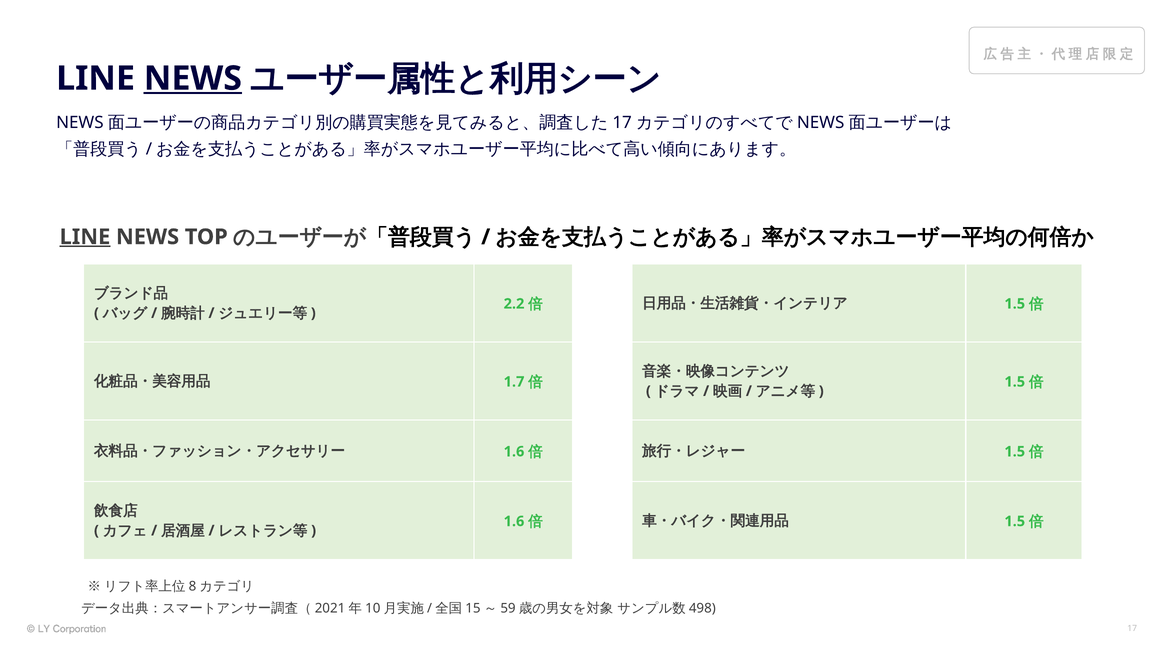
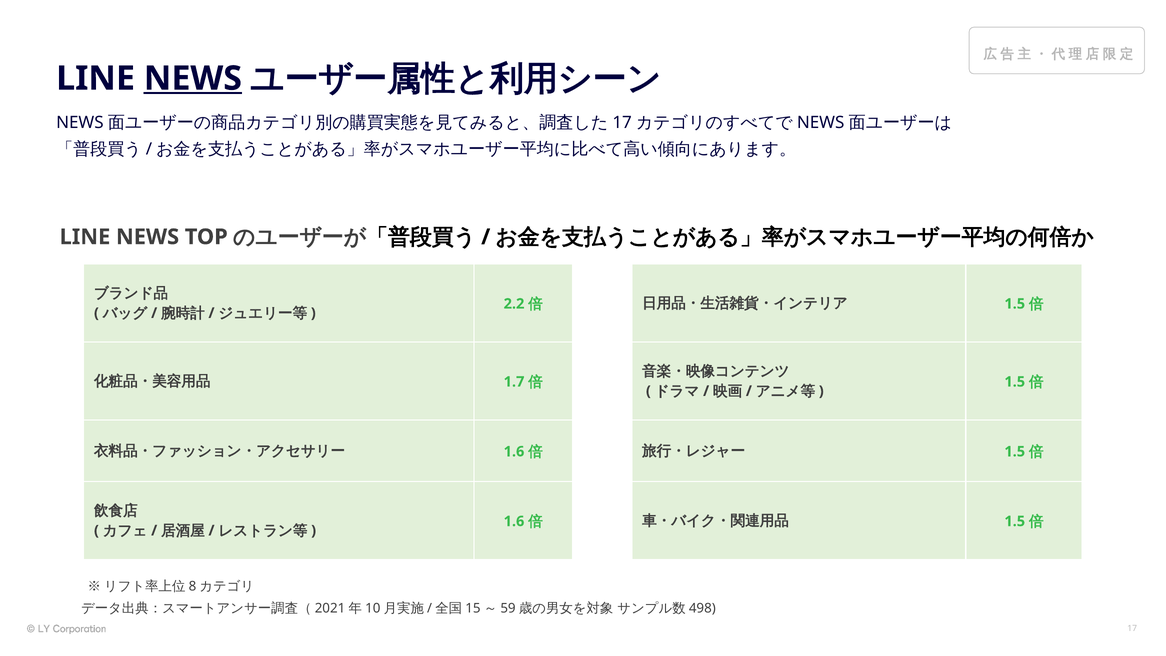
LINE at (85, 237) underline: present -> none
